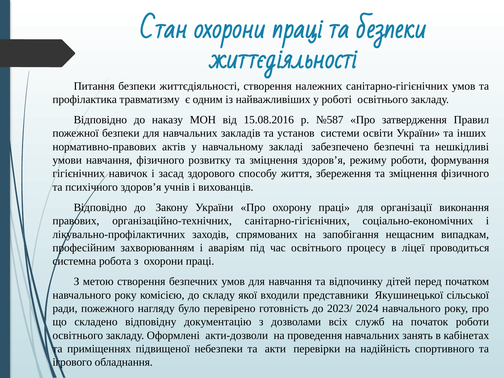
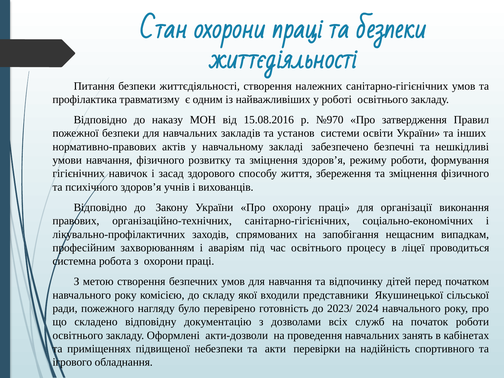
№587: №587 -> №970
